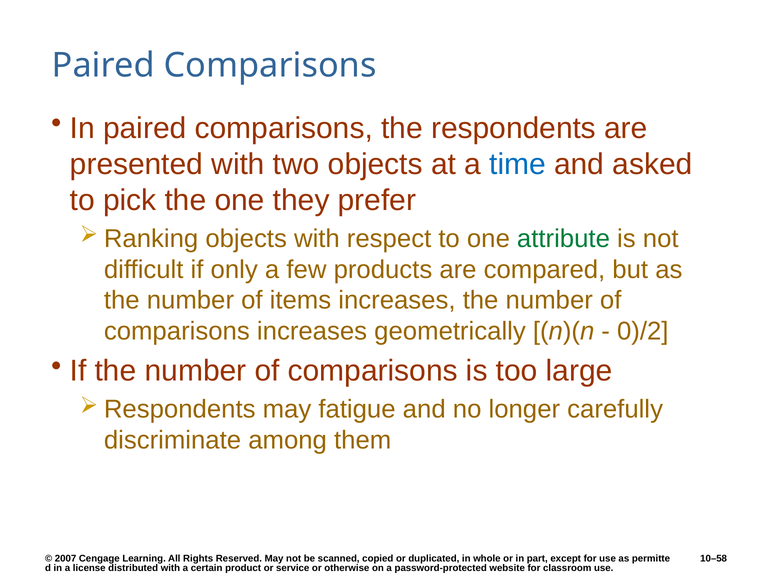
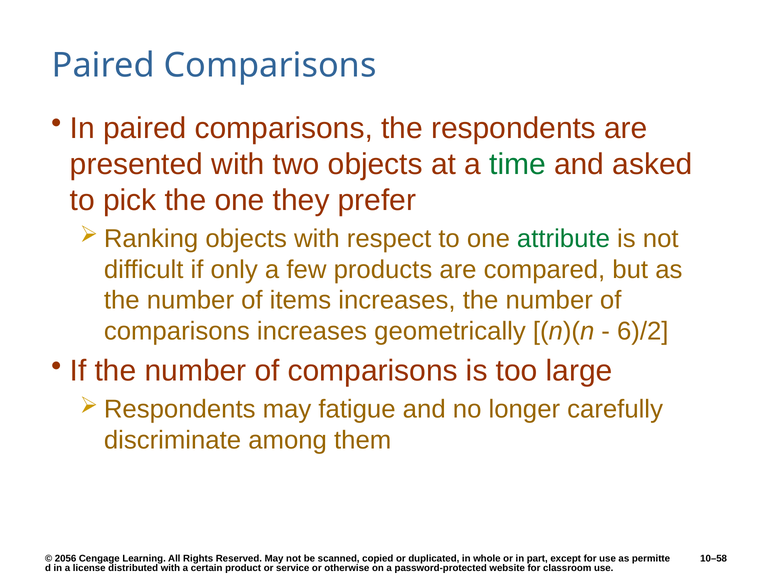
time colour: blue -> green
0)/2: 0)/2 -> 6)/2
2007: 2007 -> 2056
